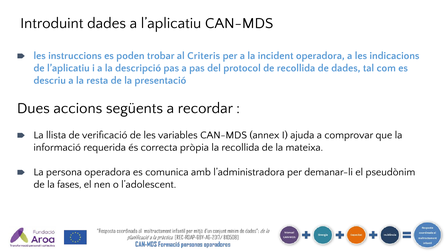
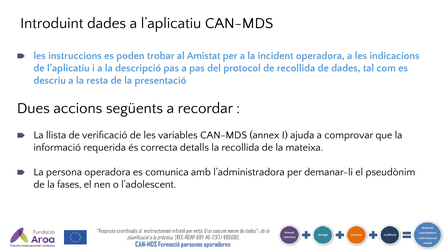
Criteris: Criteris -> Amistat
pròpia: pròpia -> detalls
